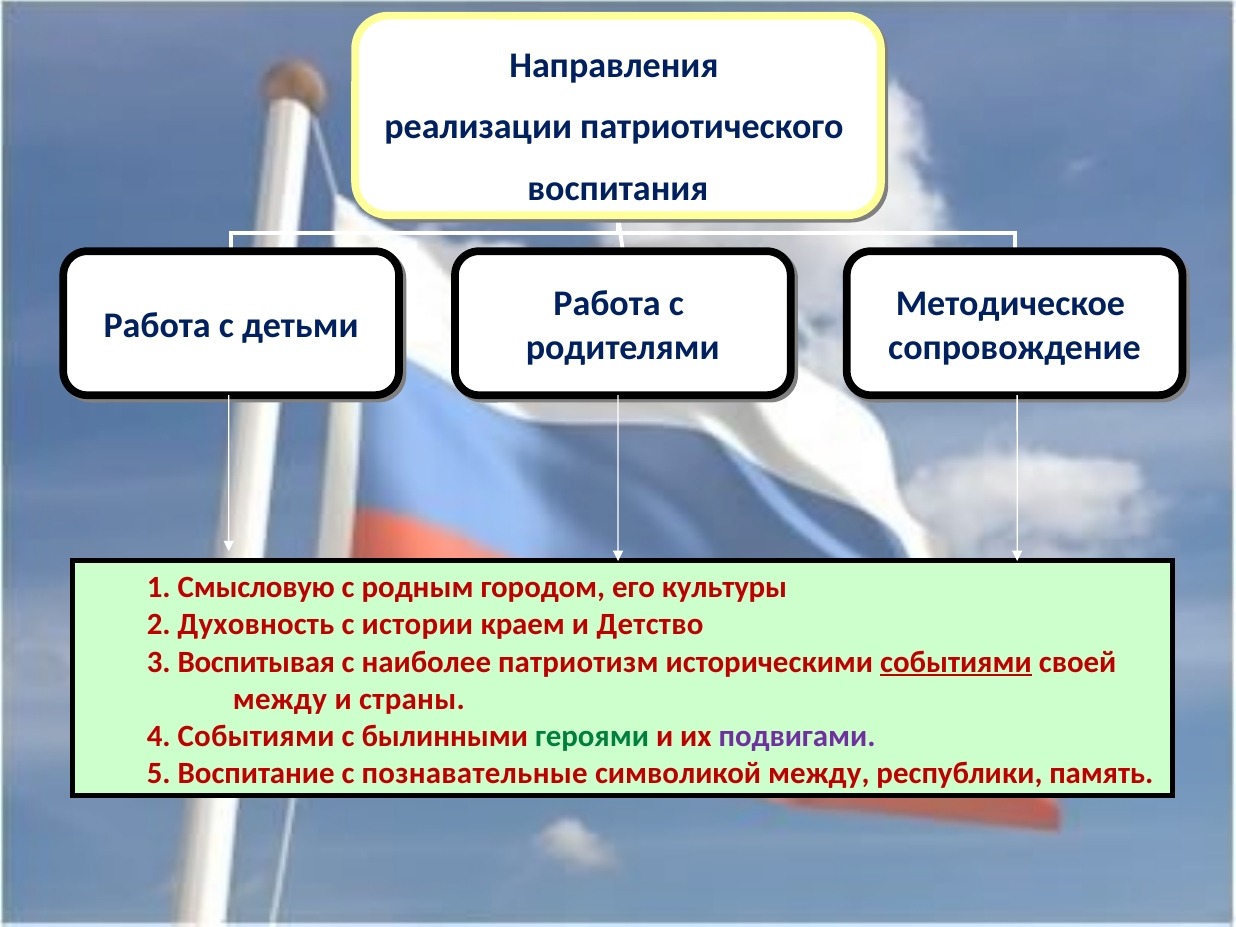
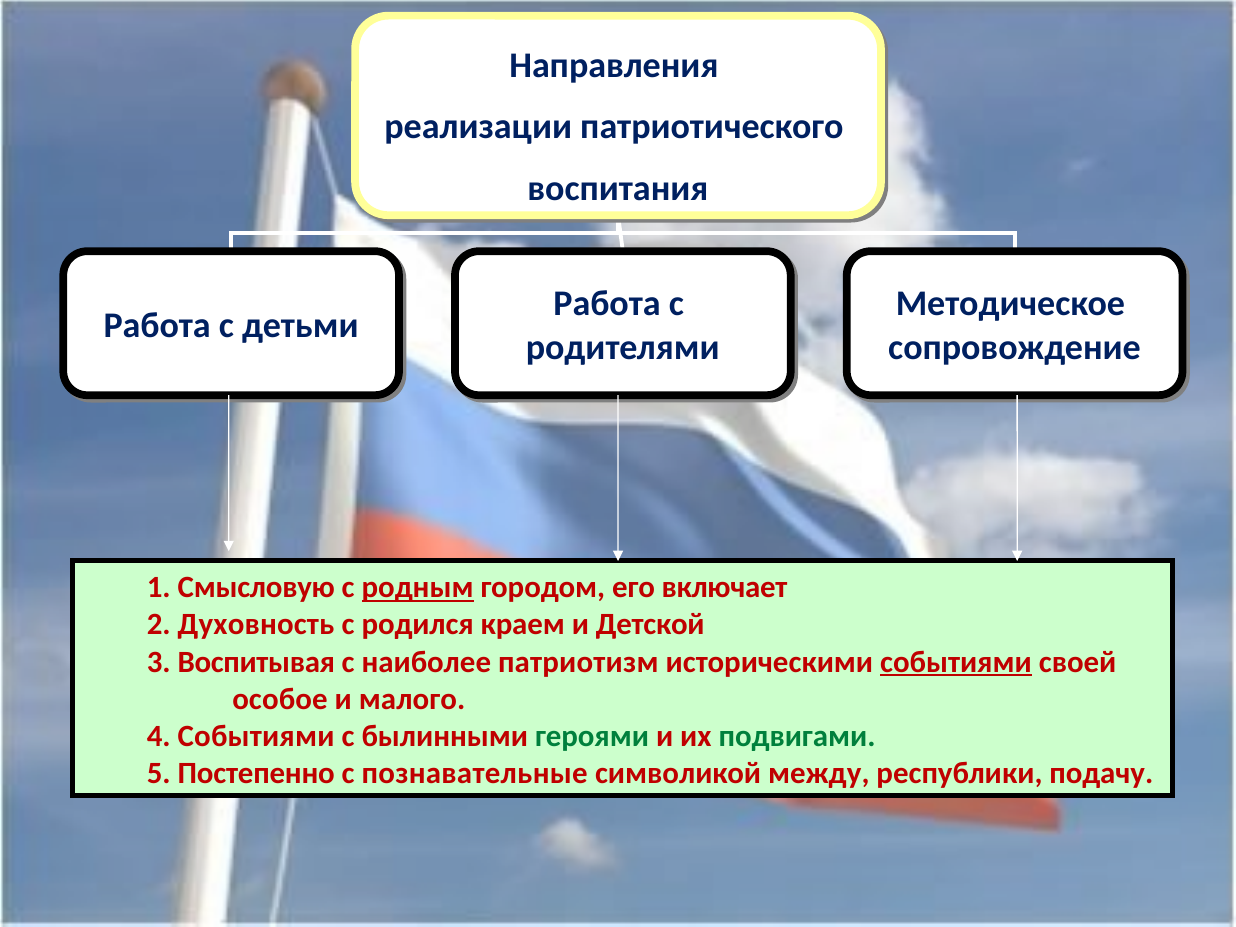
родным underline: none -> present
культуры: культуры -> включает
истории: истории -> родился
Детство: Детство -> Детской
между at (280, 699): между -> особое
страны: страны -> малого
подвигами colour: purple -> green
Воспитание: Воспитание -> Постепенно
память: память -> подачу
